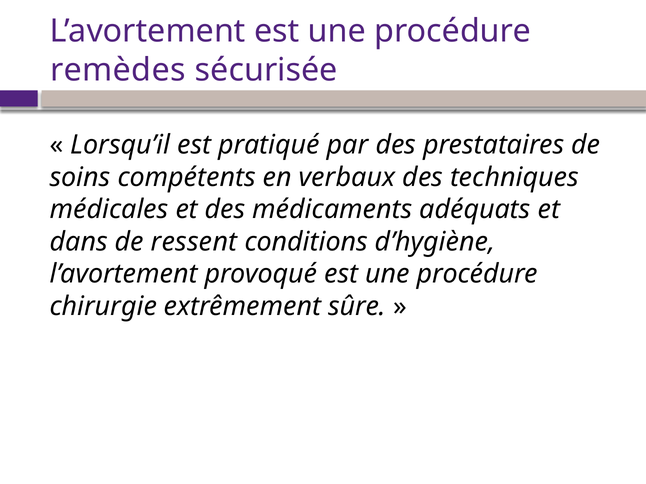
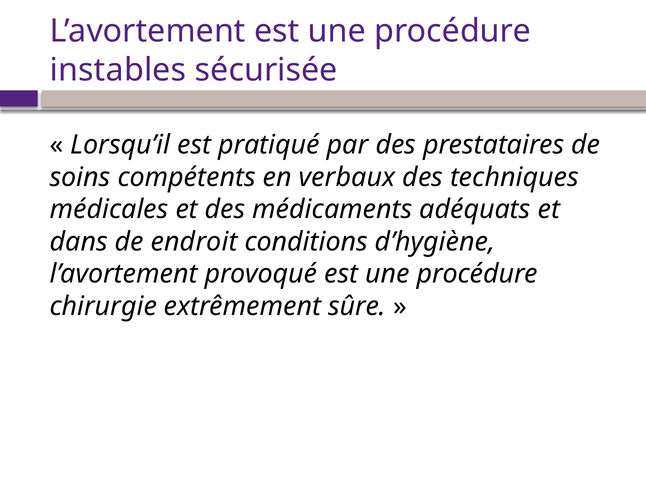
remèdes: remèdes -> instables
ressent: ressent -> endroit
